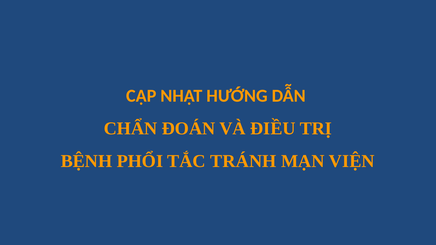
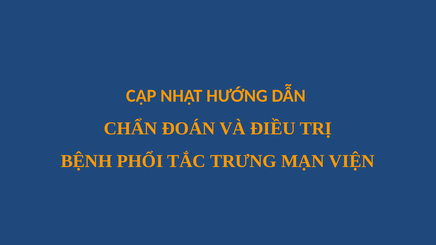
TRÁNH: TRÁNH -> TRƯNG
